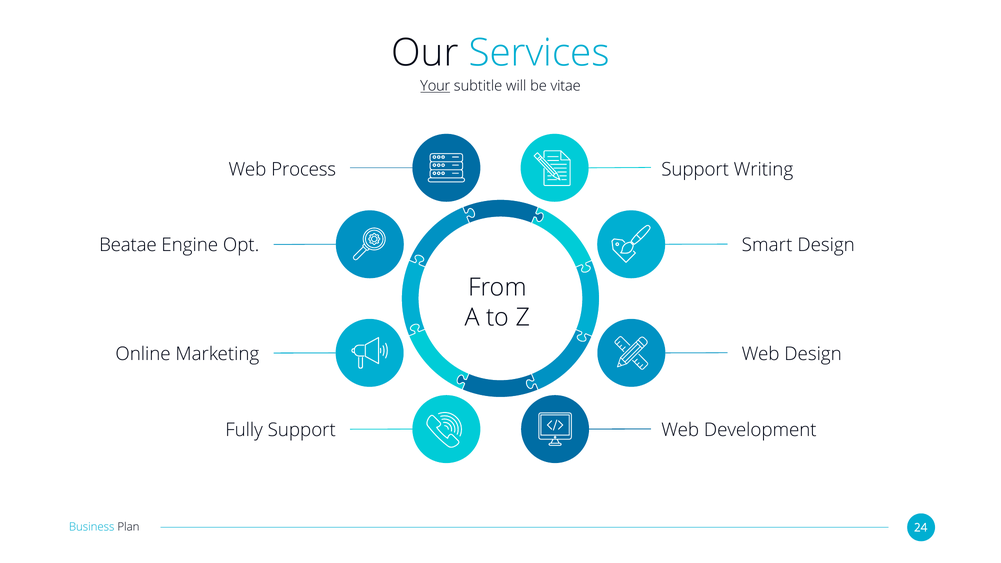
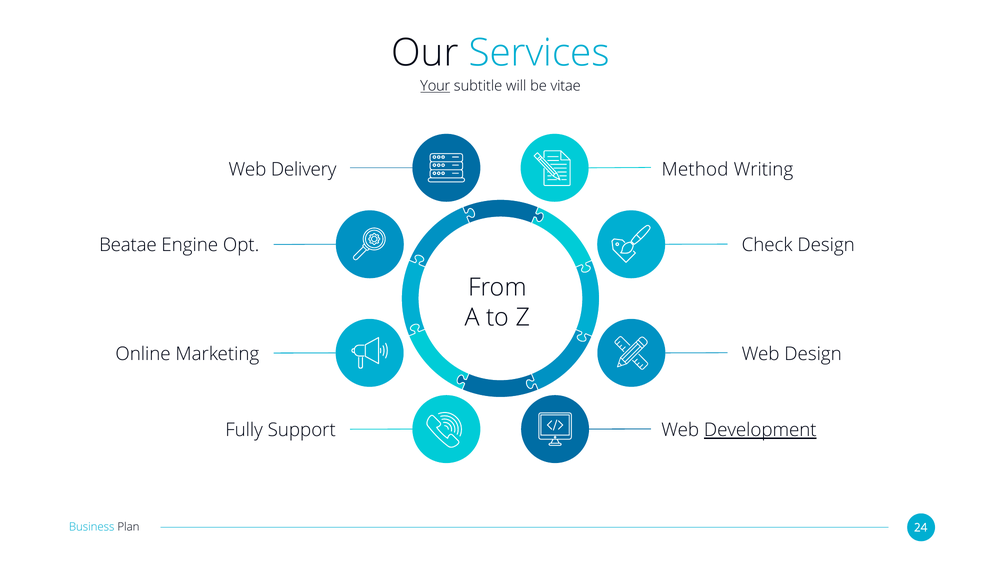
Process: Process -> Delivery
Support at (695, 169): Support -> Method
Smart: Smart -> Check
Development underline: none -> present
